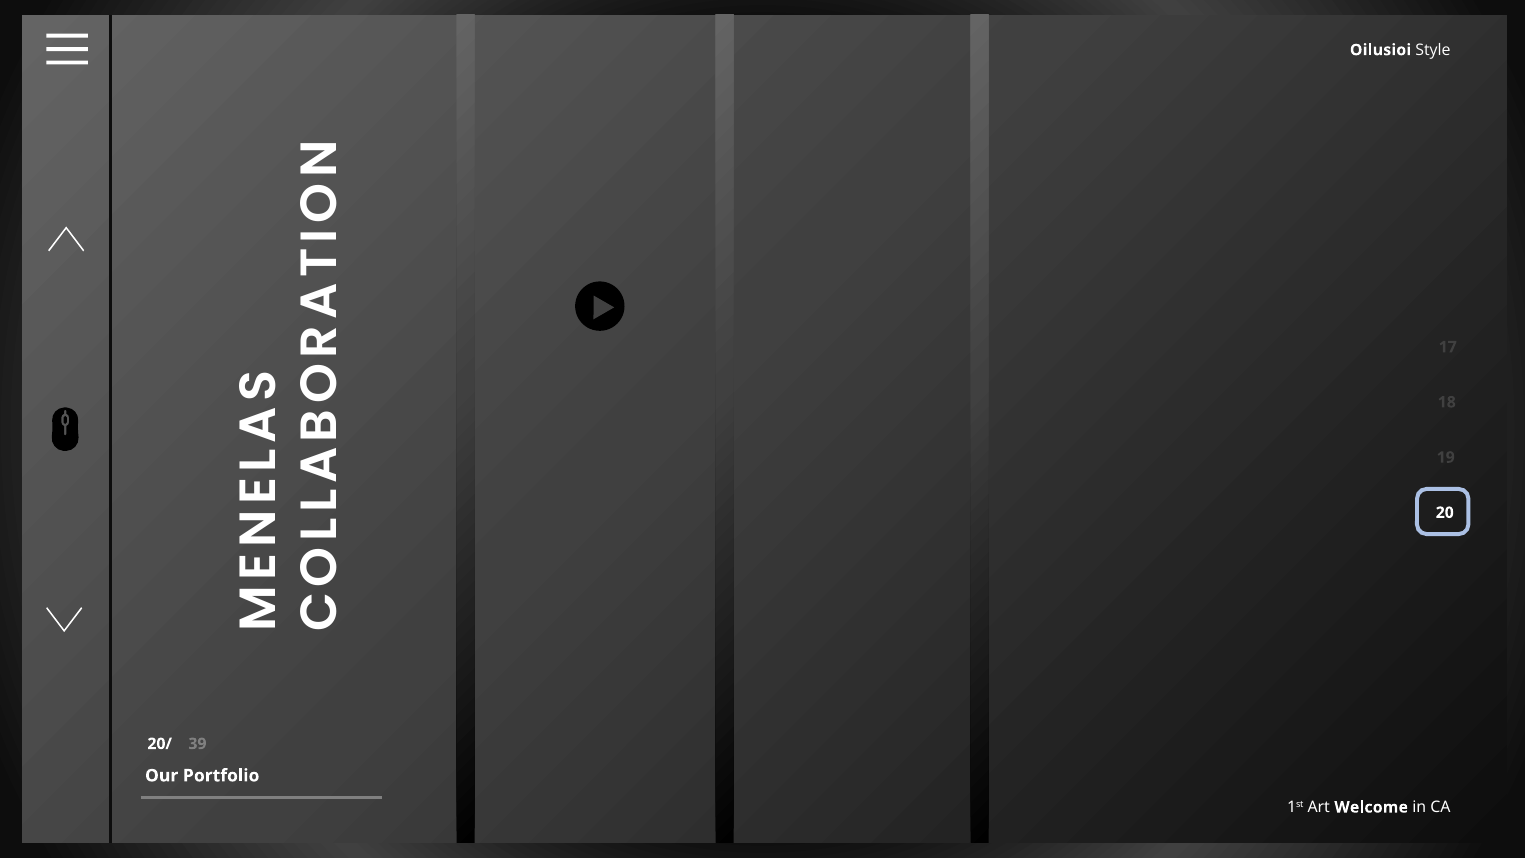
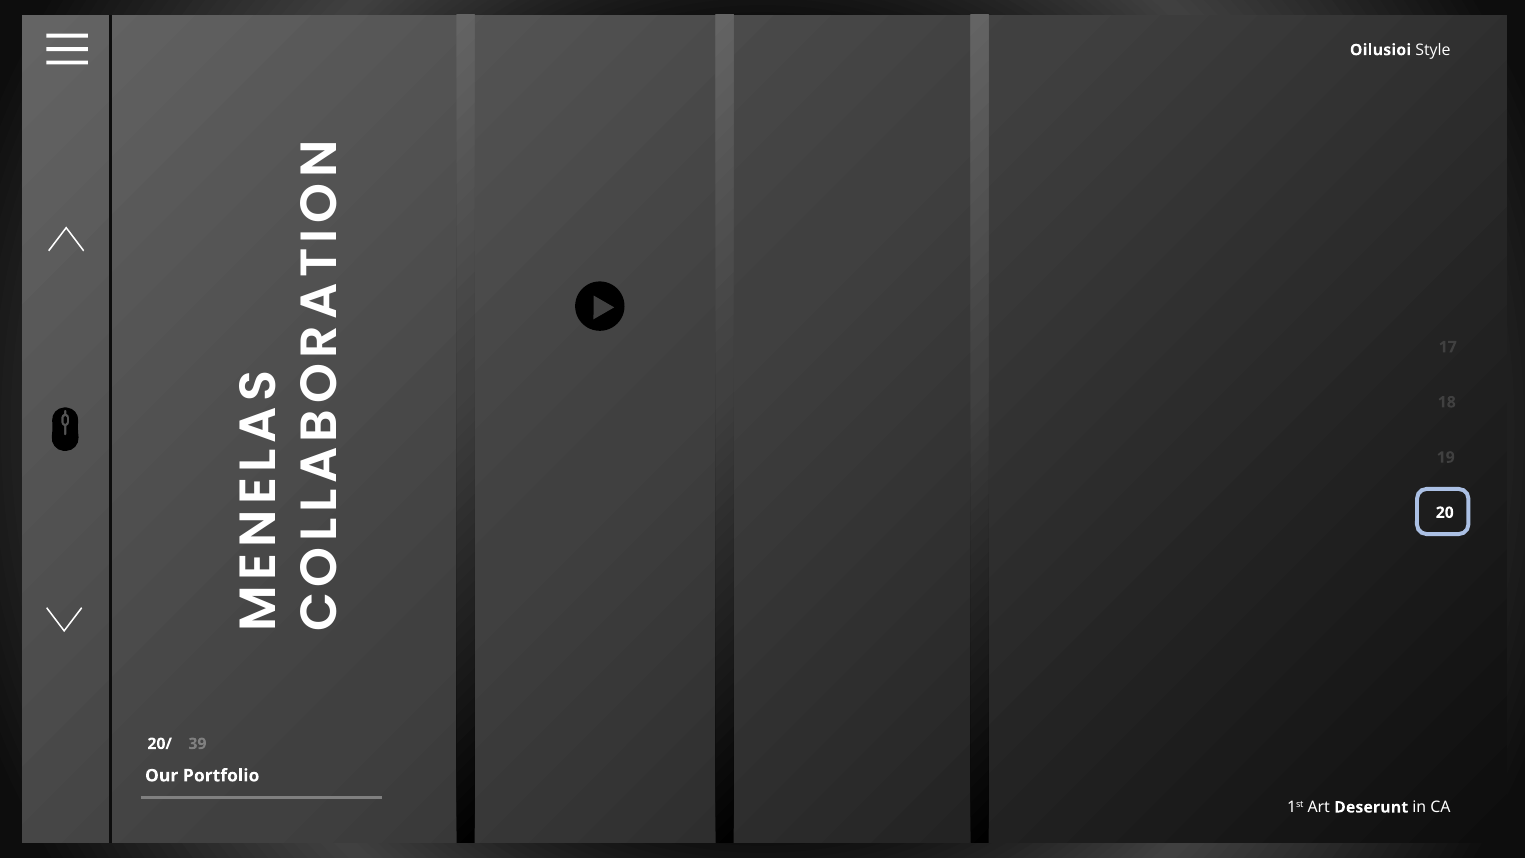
Welcome: Welcome -> Deserunt
